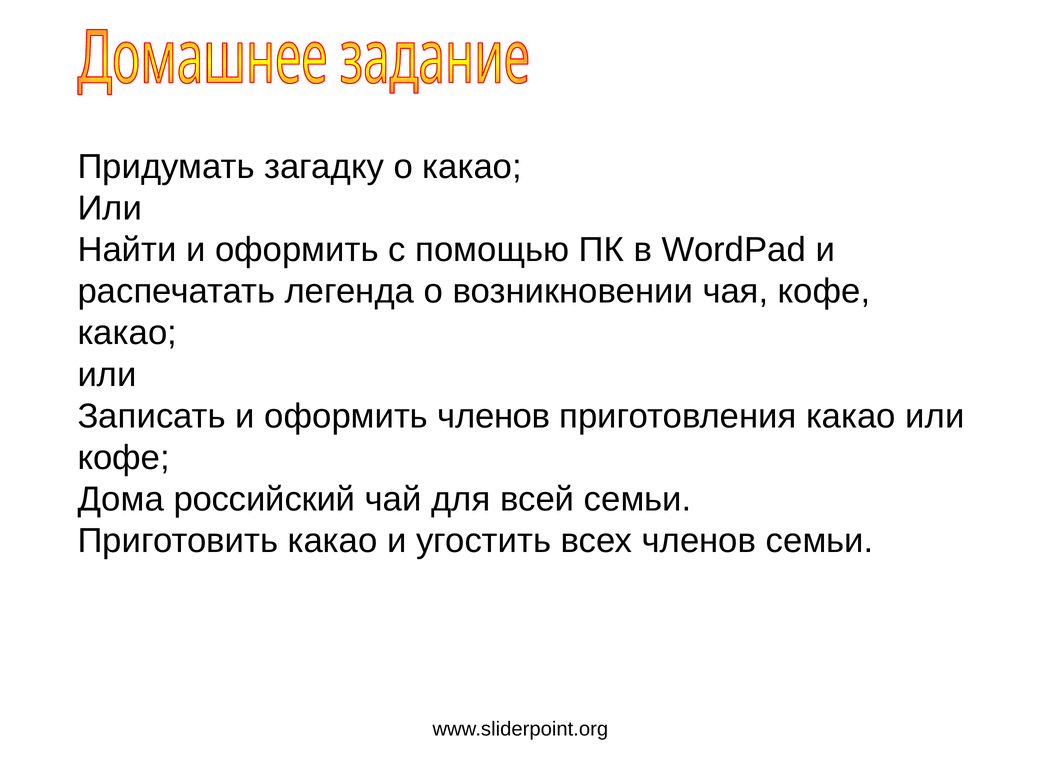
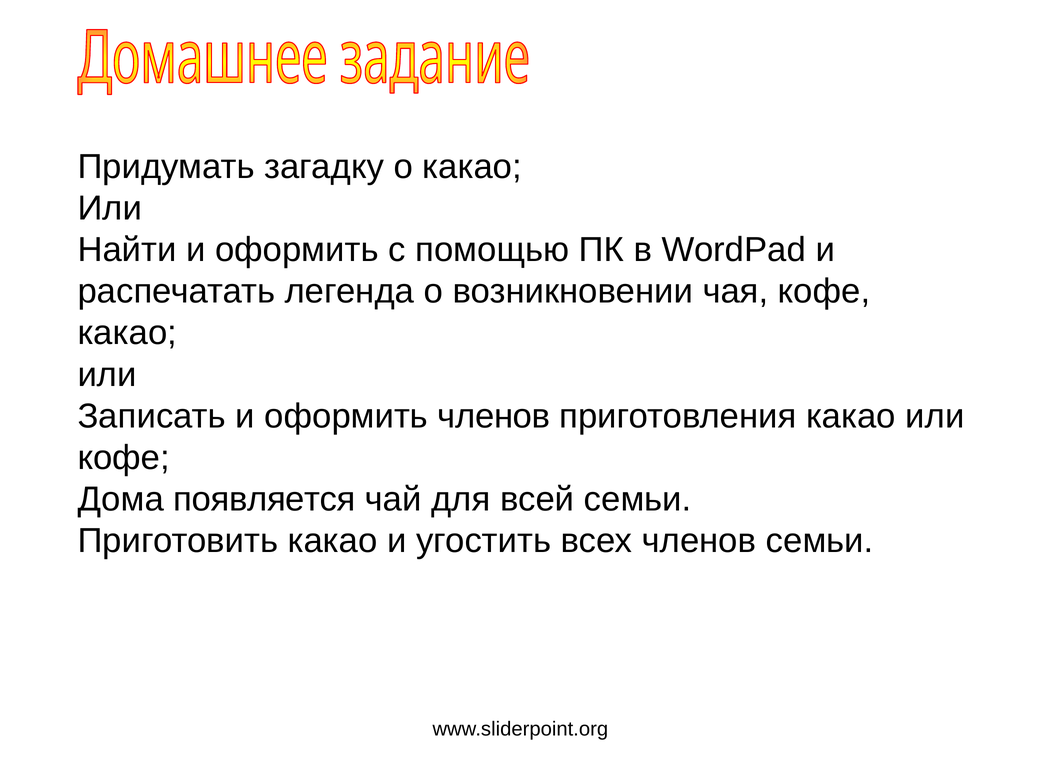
российский: российский -> появляется
